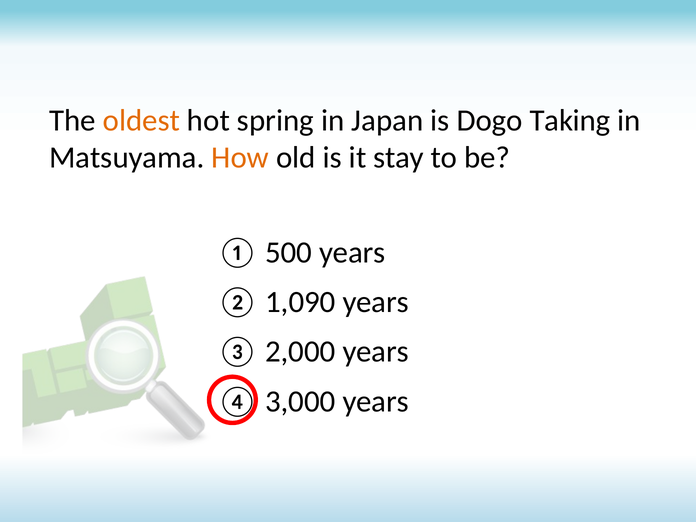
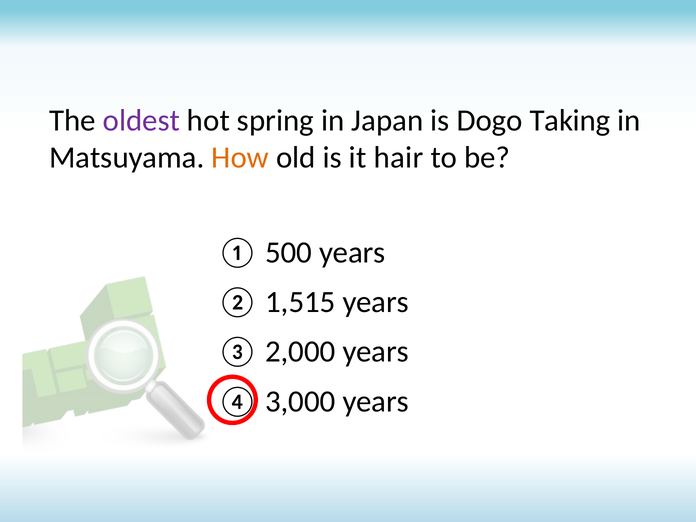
oldest colour: orange -> purple
stay: stay -> hair
1,090: 1,090 -> 1,515
